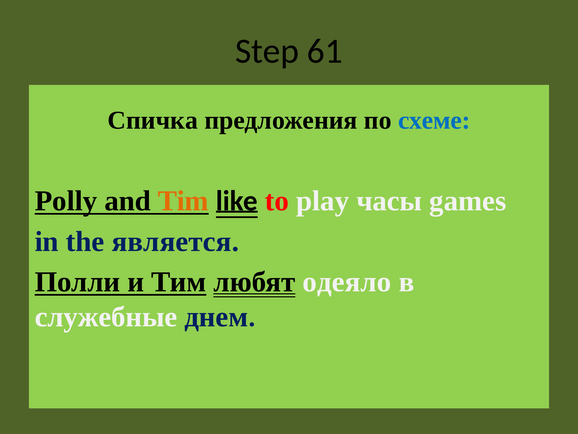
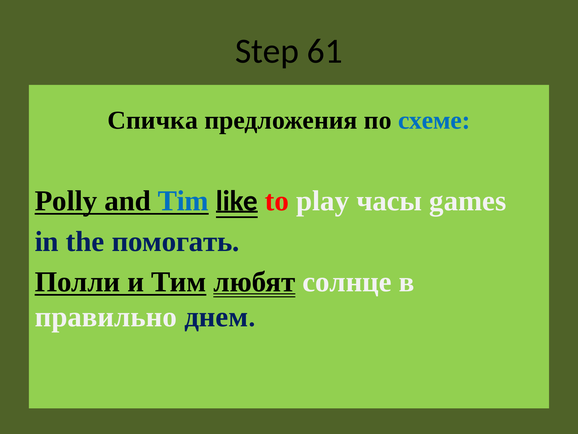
Tim colour: orange -> blue
является: является -> помогать
одеяло: одеяло -> солнце
служебные: служебные -> правильно
